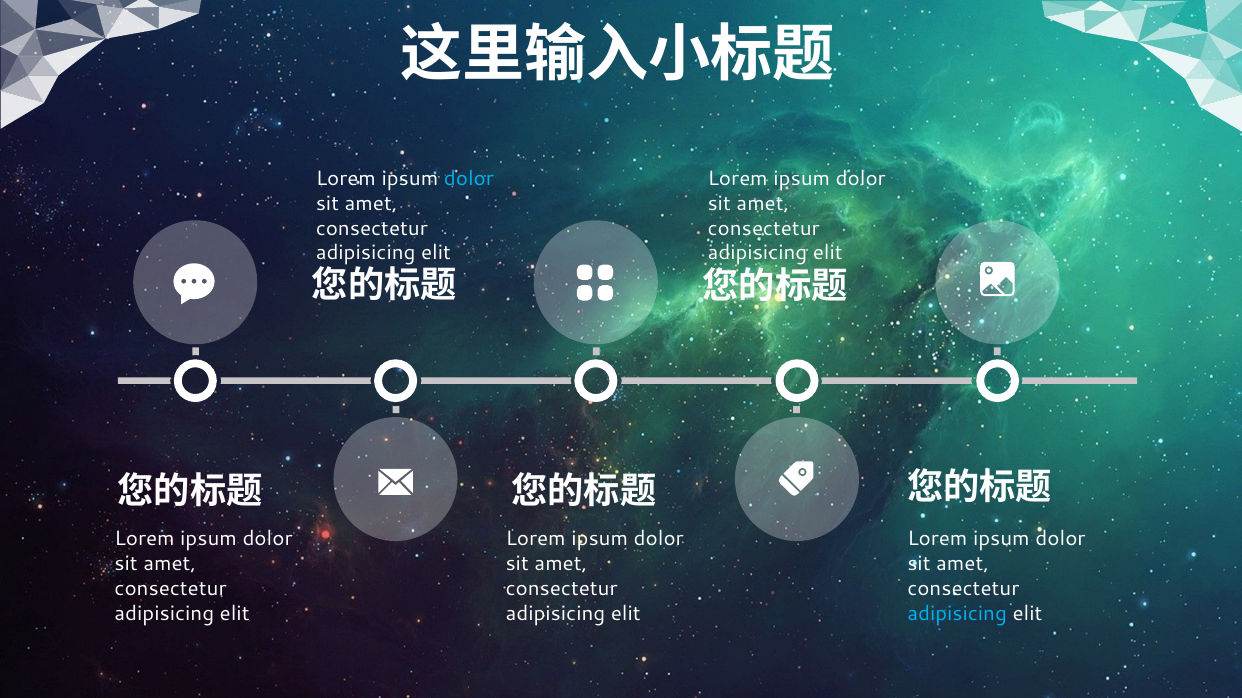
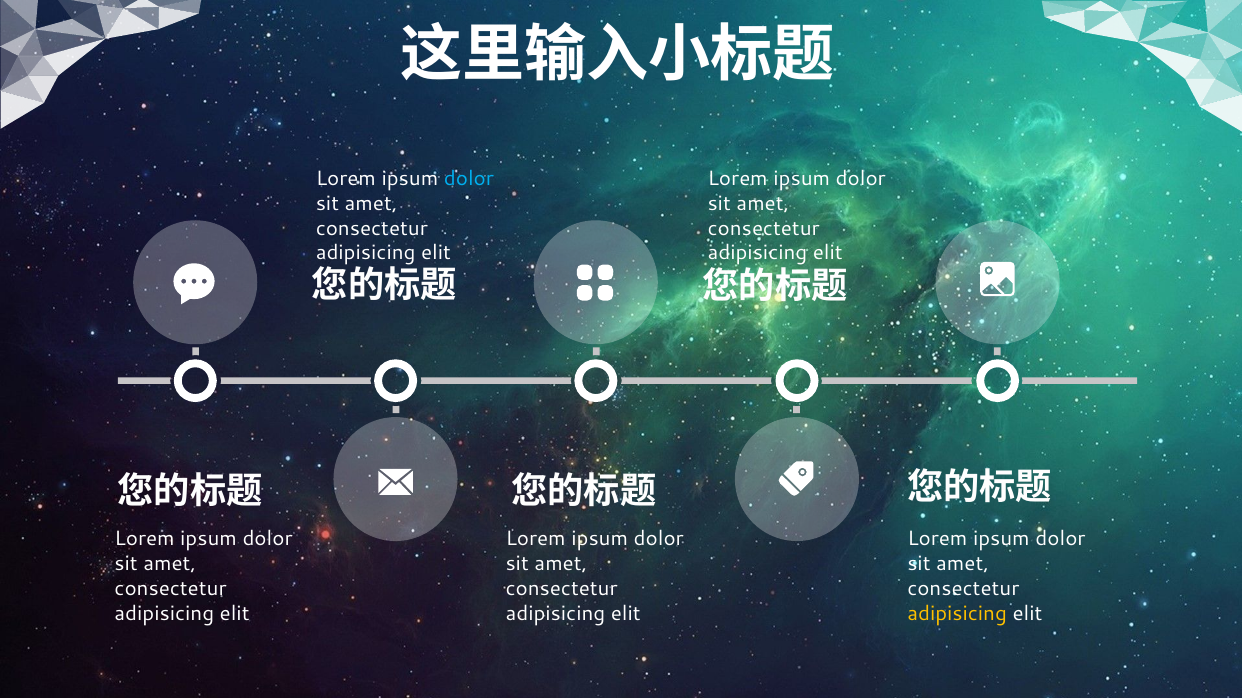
adipisicing at (957, 614) colour: light blue -> yellow
